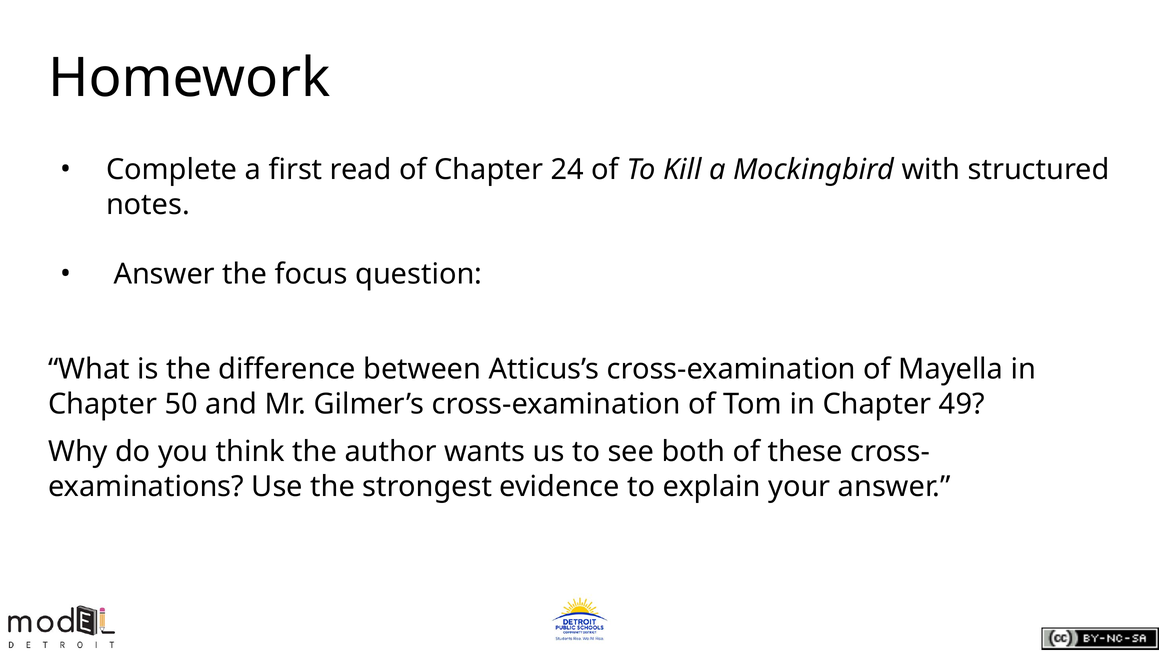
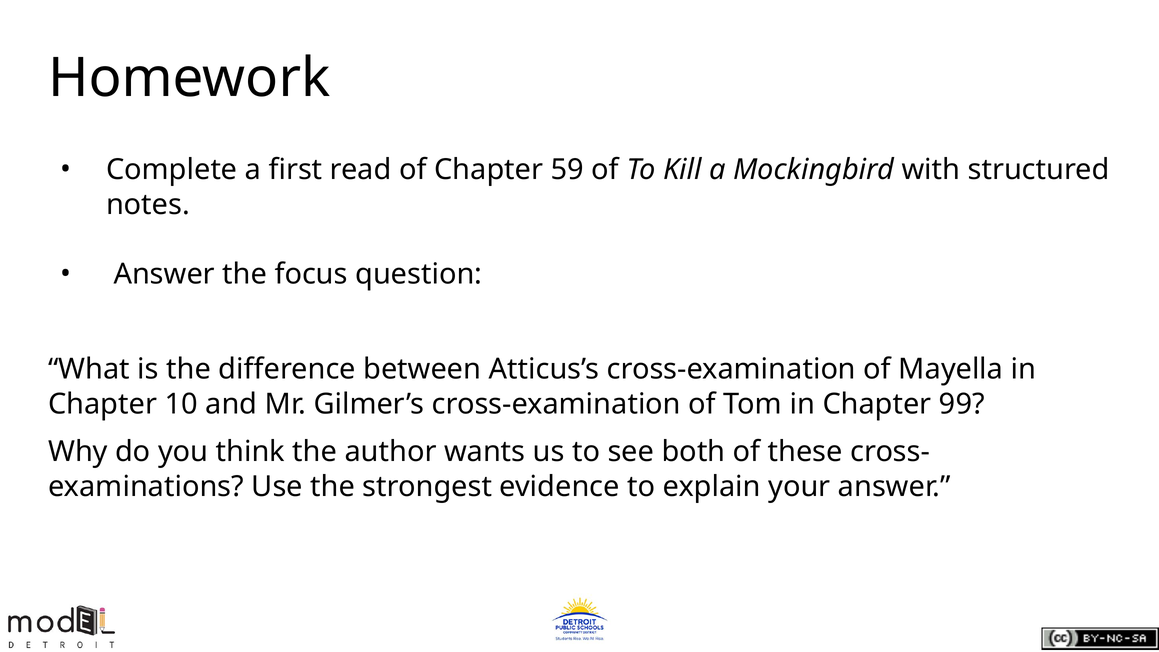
24: 24 -> 59
50: 50 -> 10
49: 49 -> 99
